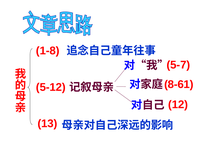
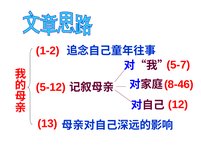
1-8: 1-8 -> 1-2
8-61: 8-61 -> 8-46
